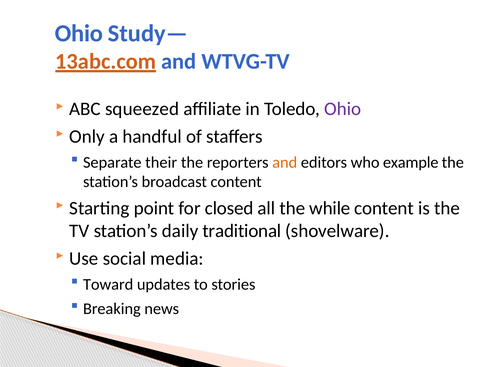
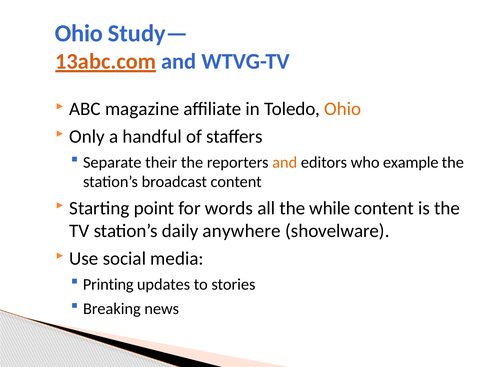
squeezed: squeezed -> magazine
Ohio at (343, 109) colour: purple -> orange
closed: closed -> words
traditional: traditional -> anywhere
Toward: Toward -> Printing
